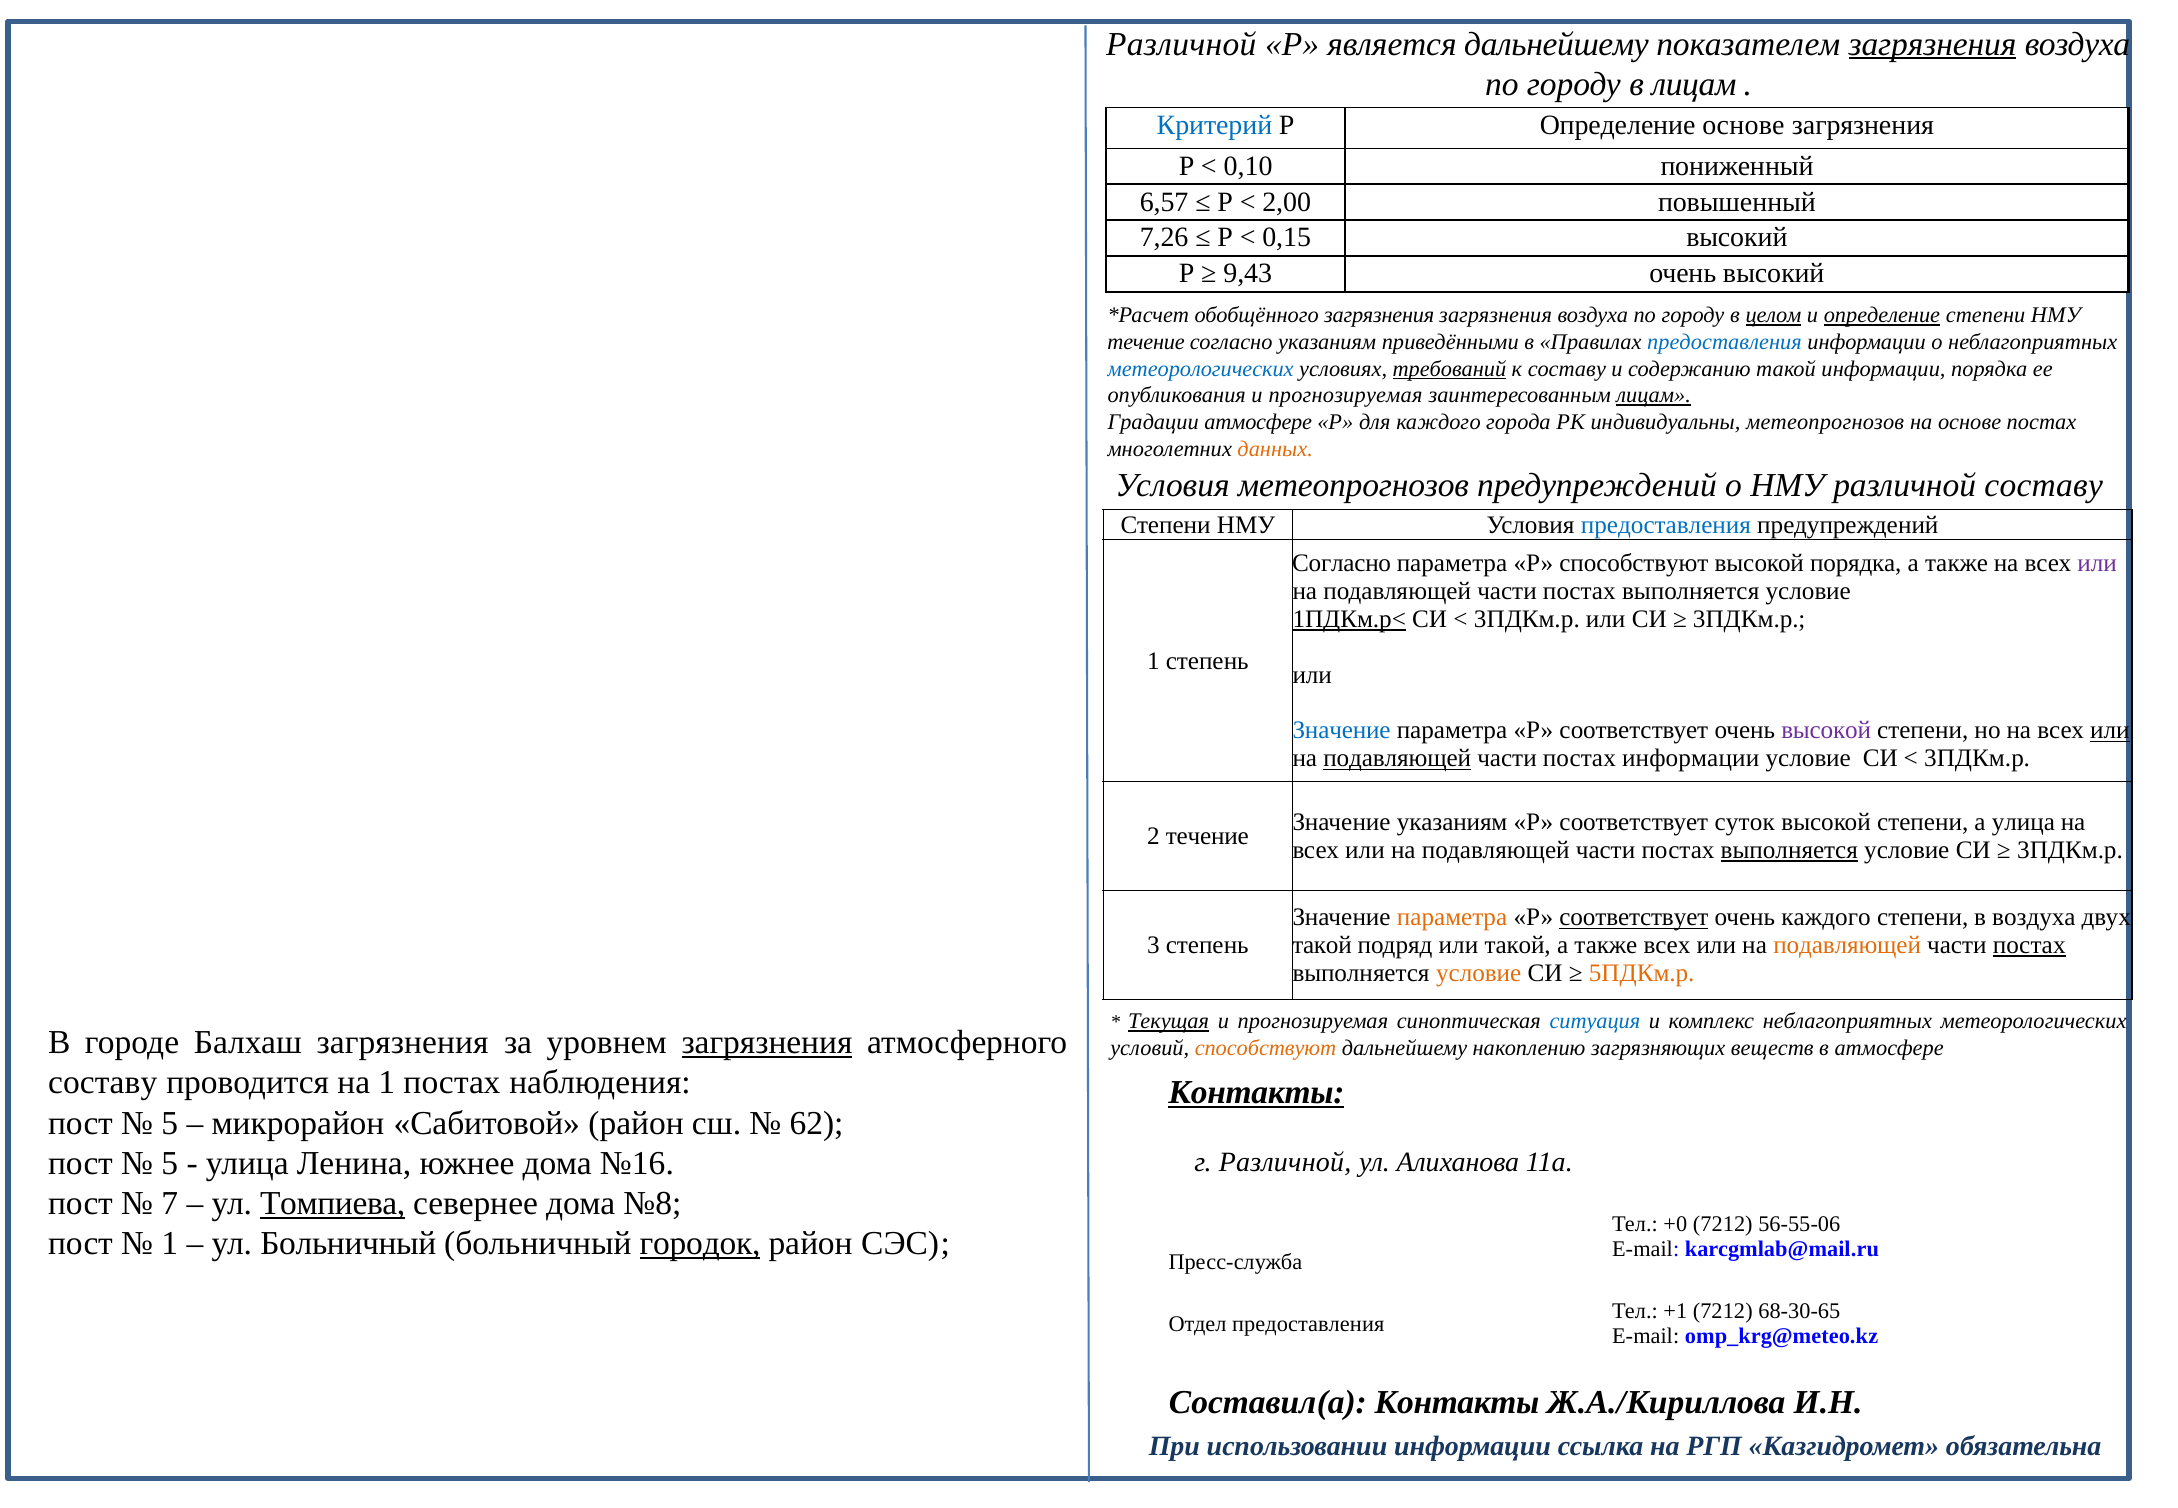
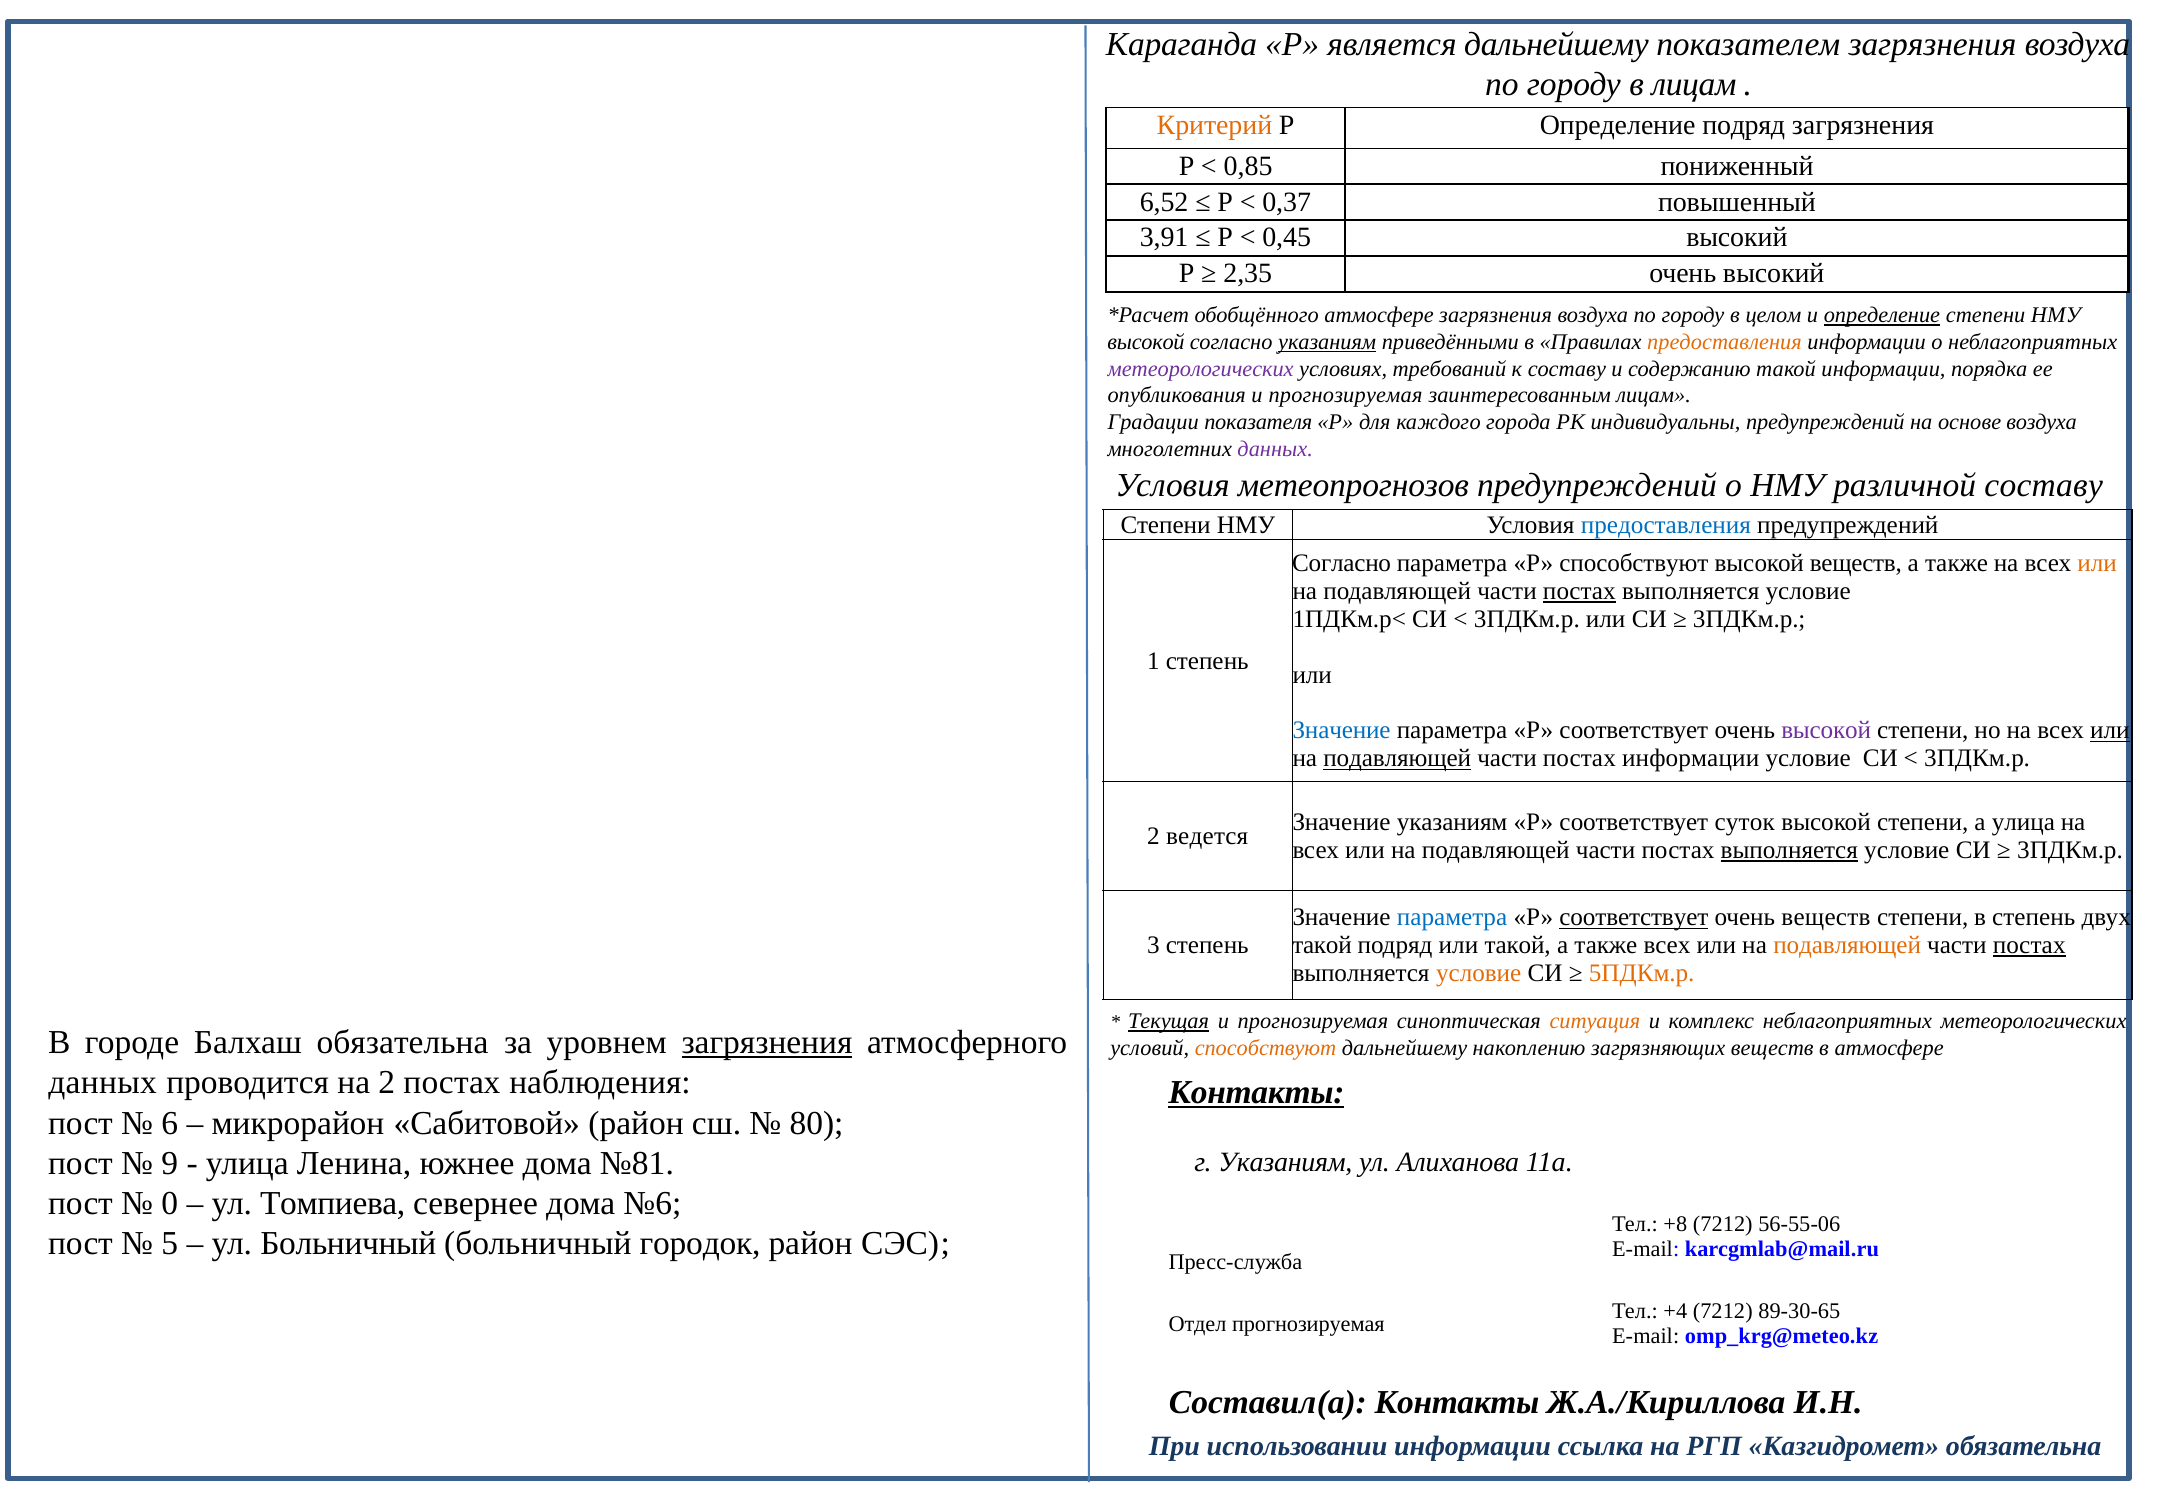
Различной at (1181, 44): Различной -> Караганда
загрязнения at (1932, 44) underline: present -> none
Критерий colour: blue -> orange
Определение основе: основе -> подряд
0,10: 0,10 -> 0,85
6,57: 6,57 -> 6,52
2,00: 2,00 -> 0,37
7,26: 7,26 -> 3,91
0,15: 0,15 -> 0,45
9,43: 9,43 -> 2,35
обобщённого загрязнения: загрязнения -> атмосфере
целом underline: present -> none
течение at (1146, 342): течение -> высокой
указаниям at (1327, 342) underline: none -> present
предоставления at (1724, 342) colour: blue -> orange
метеорологических at (1201, 369) colour: blue -> purple
требований underline: present -> none
лицам at (1654, 396) underline: present -> none
Градации атмосфере: атмосфере -> показателя
индивидуальны метеопрогнозов: метеопрогнозов -> предупреждений
основе постах: постах -> воздуха
данных at (1275, 449) colour: orange -> purple
высокой порядка: порядка -> веществ
или at (2097, 563) colour: purple -> orange
постах at (1579, 591) underline: none -> present
1ПДКм.р< underline: present -> none
2 течение: течение -> ведется
параметра at (1452, 917) colour: orange -> blue
очень каждого: каждого -> веществ
в воздуха: воздуха -> степень
ситуация colour: blue -> orange
Балхаш загрязнения: загрязнения -> обязательна
составу at (103, 1083): составу -> данных
на 1: 1 -> 2
5 at (170, 1123): 5 -> 6
62: 62 -> 80
5 at (170, 1163): 5 -> 9
№16: №16 -> №81
г Различной: Различной -> Указаниям
7: 7 -> 0
Томпиева underline: present -> none
№8: №8 -> №6
+0: +0 -> +8
1 at (170, 1244): 1 -> 5
городок underline: present -> none
+1: +1 -> +4
68-30-65: 68-30-65 -> 89-30-65
Отдел предоставления: предоставления -> прогнозируемая
